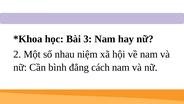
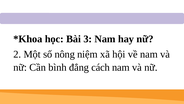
nhau: nhau -> nông
